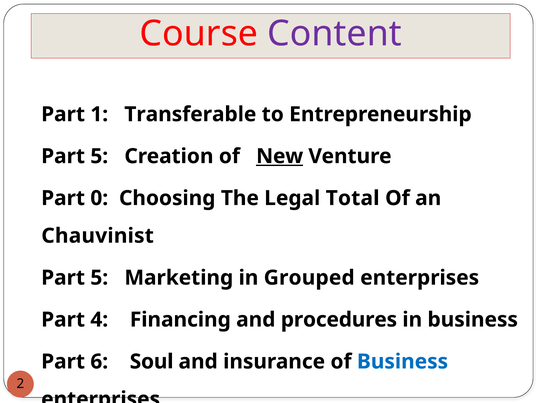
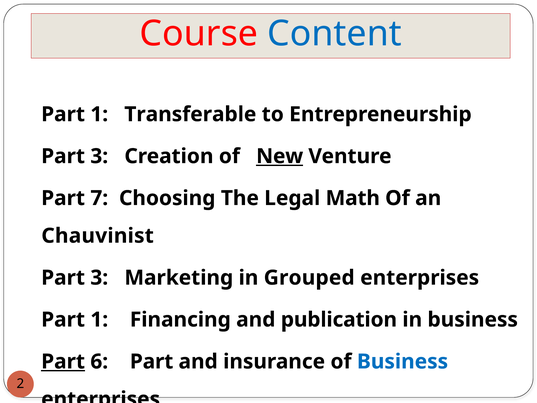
Content colour: purple -> blue
5 at (99, 156): 5 -> 3
0: 0 -> 7
Total: Total -> Math
5 at (99, 278): 5 -> 3
4 at (99, 319): 4 -> 1
procedures: procedures -> publication
Part at (63, 361) underline: none -> present
6 Soul: Soul -> Part
